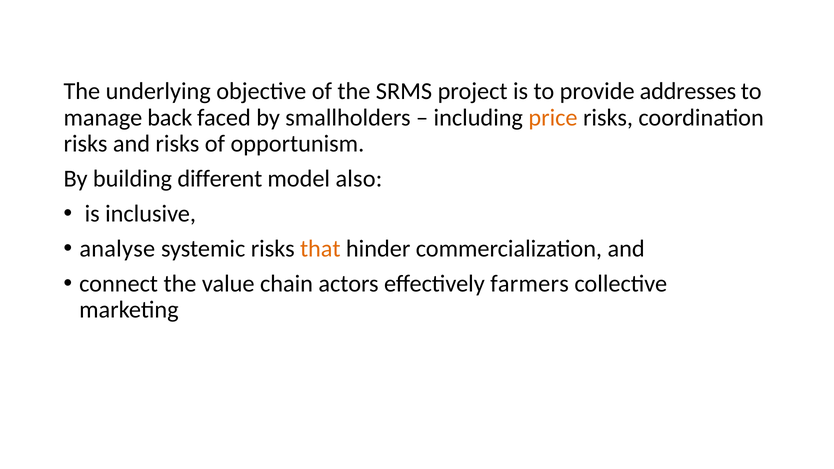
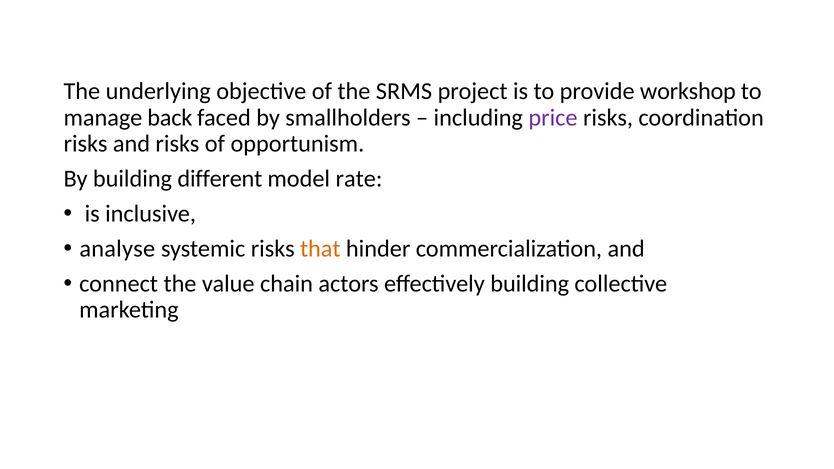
addresses: addresses -> workshop
price colour: orange -> purple
also: also -> rate
effectively farmers: farmers -> building
